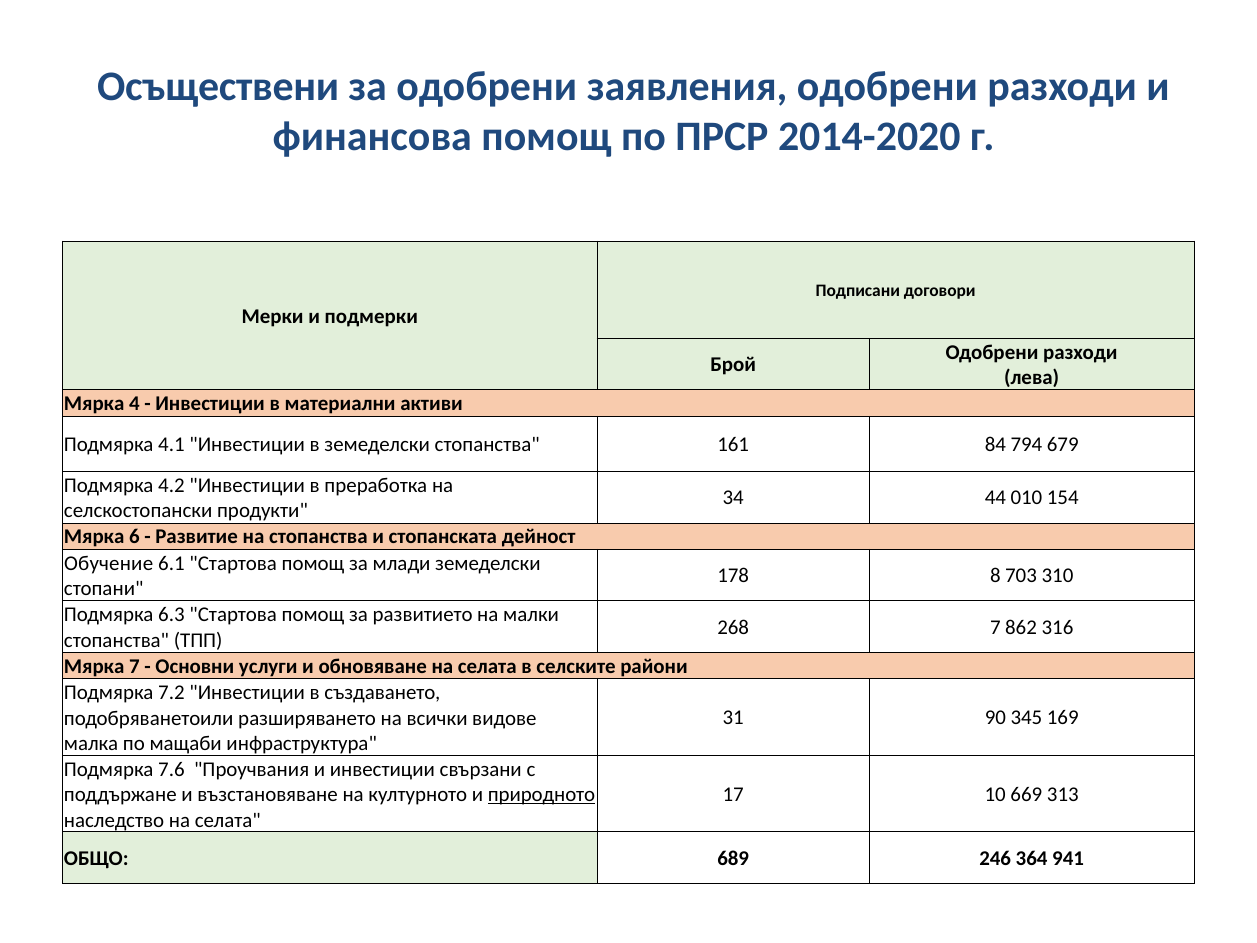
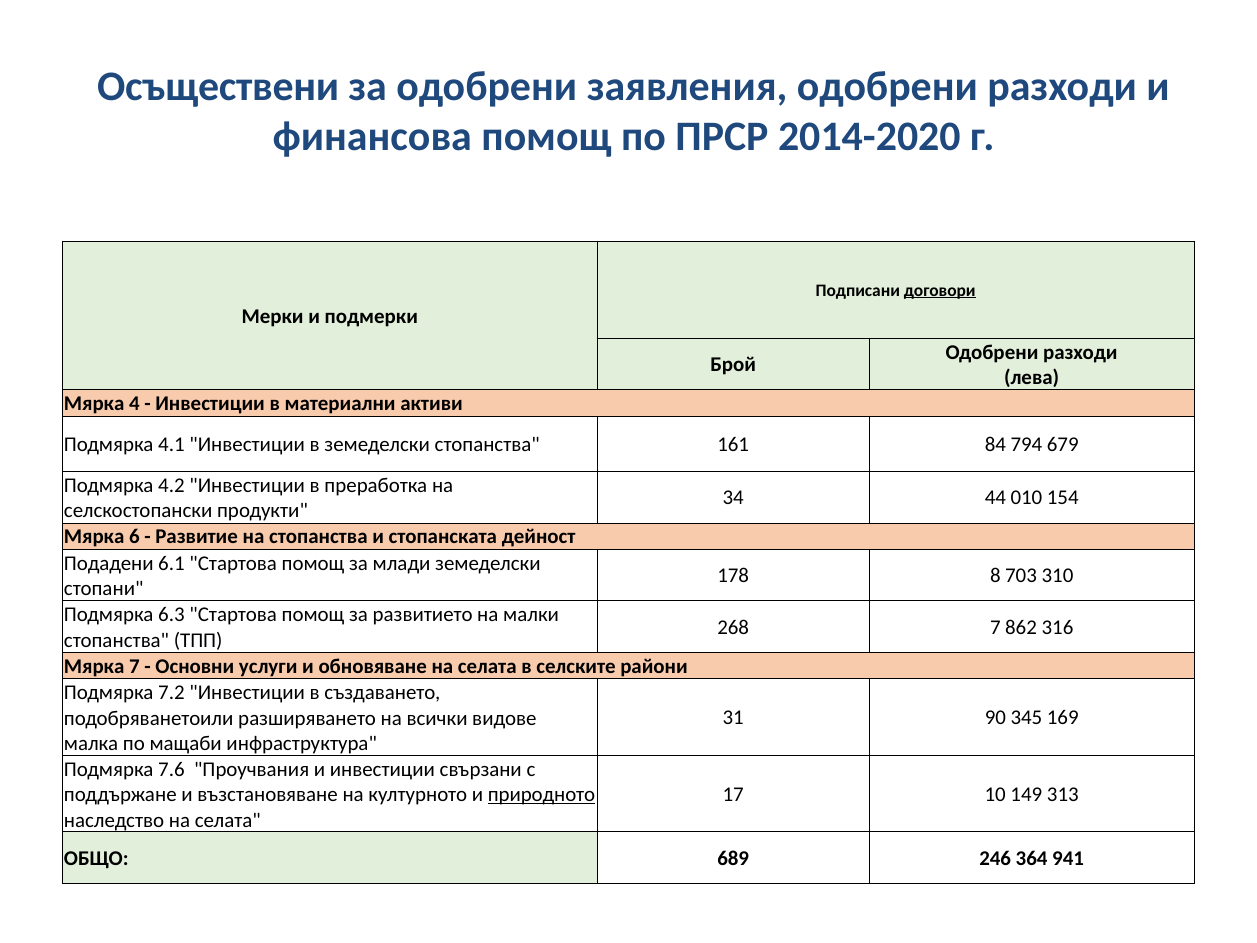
договори underline: none -> present
Обучение: Обучение -> Подадени
669: 669 -> 149
